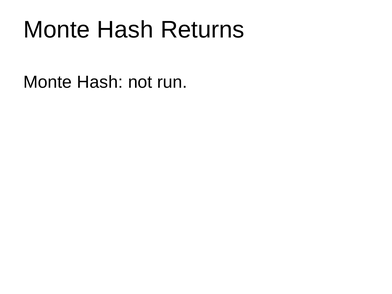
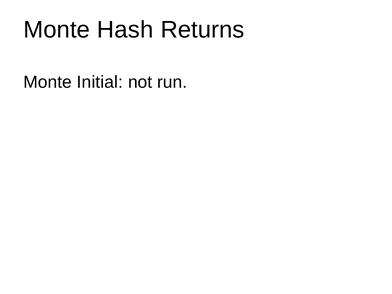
Hash at (100, 82): Hash -> Initial
